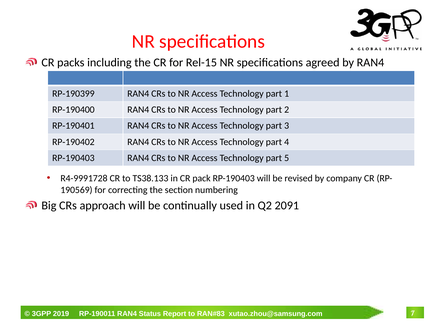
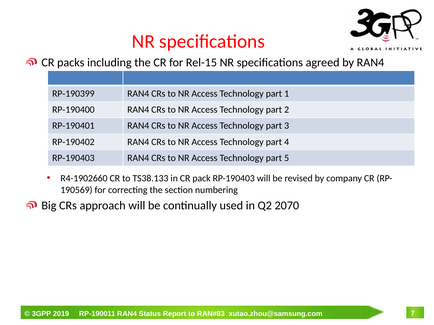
R4-9991728: R4-9991728 -> R4-1902660
2091: 2091 -> 2070
